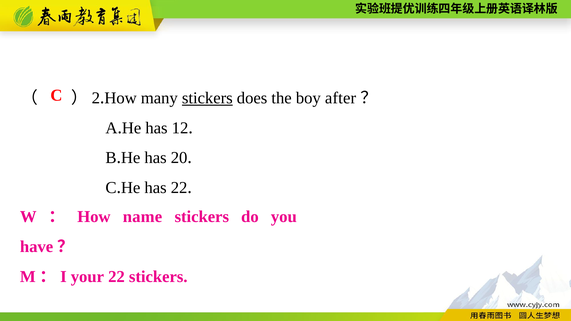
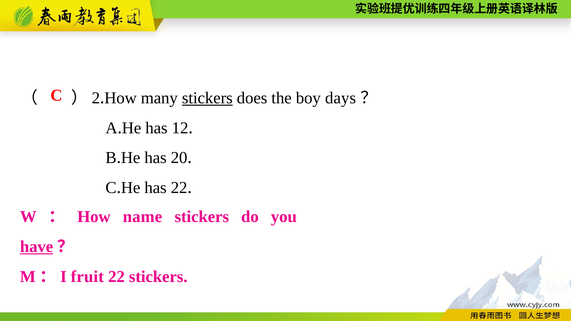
after: after -> days
have underline: none -> present
your: your -> fruit
